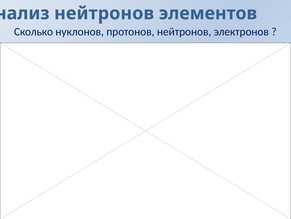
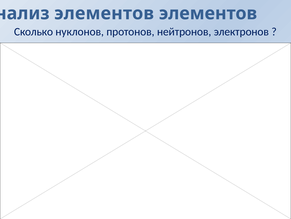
нейтронов at (104, 13): нейтронов -> элементов
